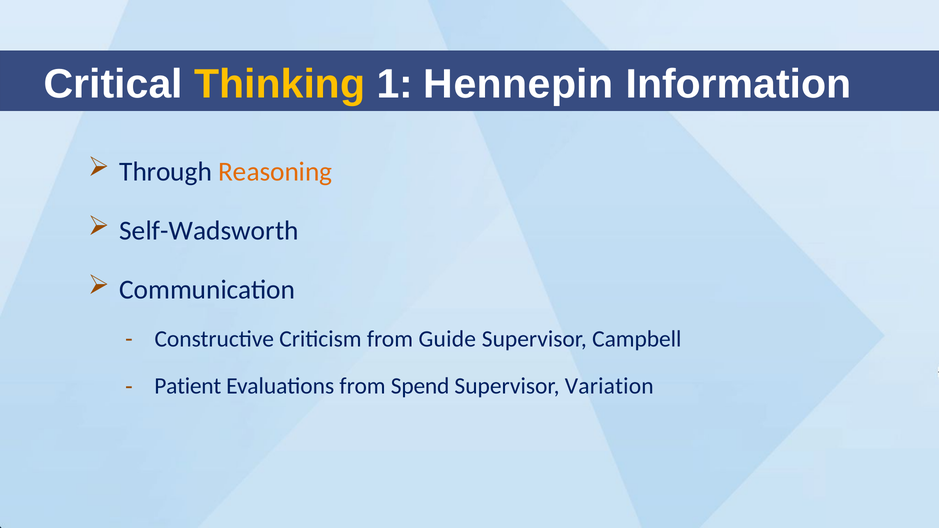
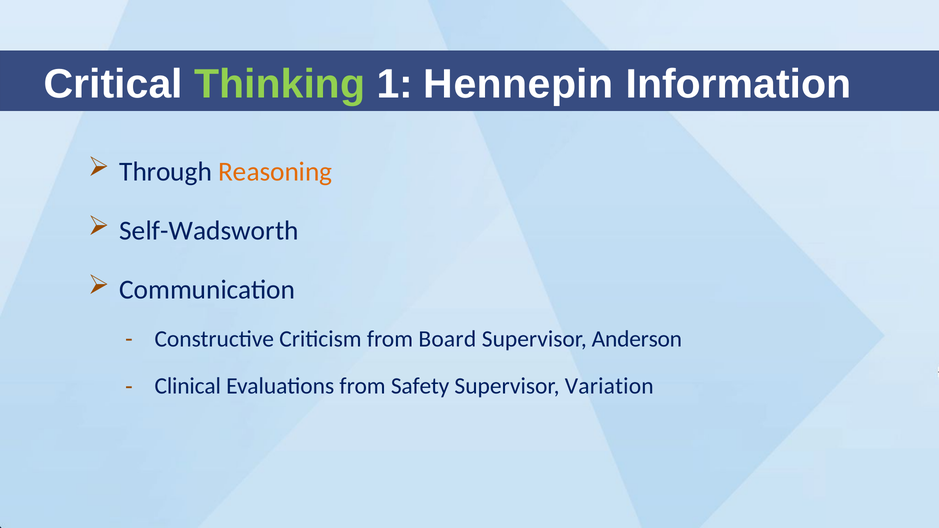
Thinking colour: yellow -> light green
Guide: Guide -> Board
Campbell: Campbell -> Anderson
Patient: Patient -> Clinical
Spend: Spend -> Safety
